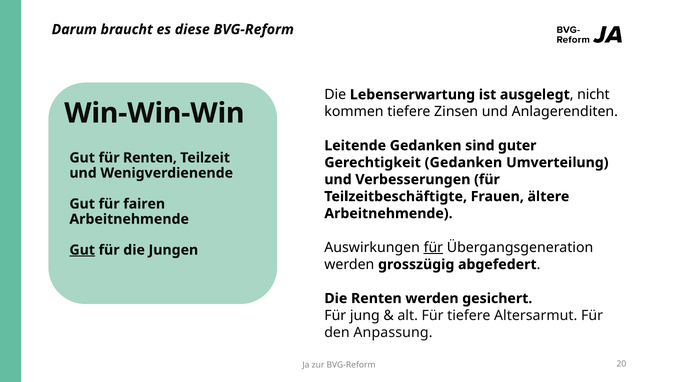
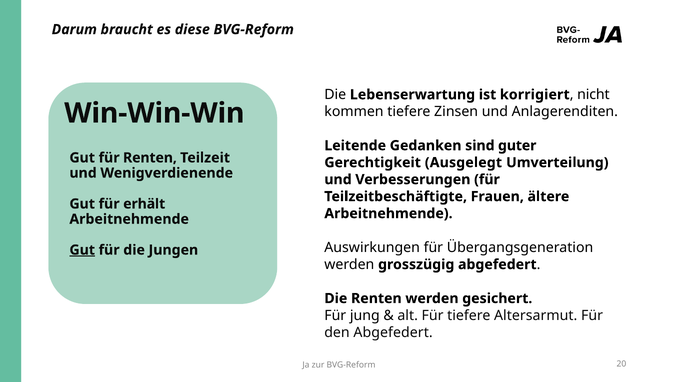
ausgelegt: ausgelegt -> korrigiert
Gerechtigkeit Gedanken: Gedanken -> Ausgelegt
fairen: fairen -> erhält
für at (433, 247) underline: present -> none
den Anpassung: Anpassung -> Abgefedert
